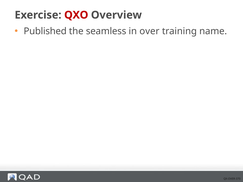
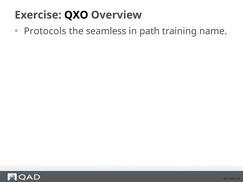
QXO colour: red -> black
Published: Published -> Protocols
over: over -> path
